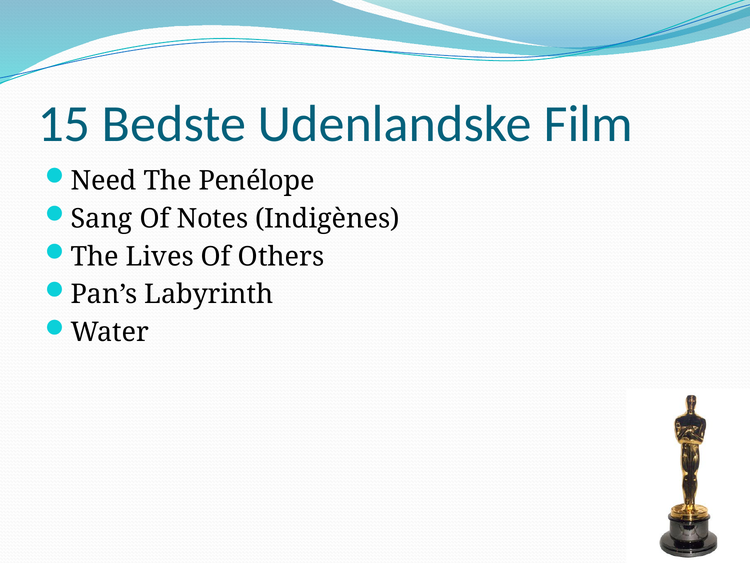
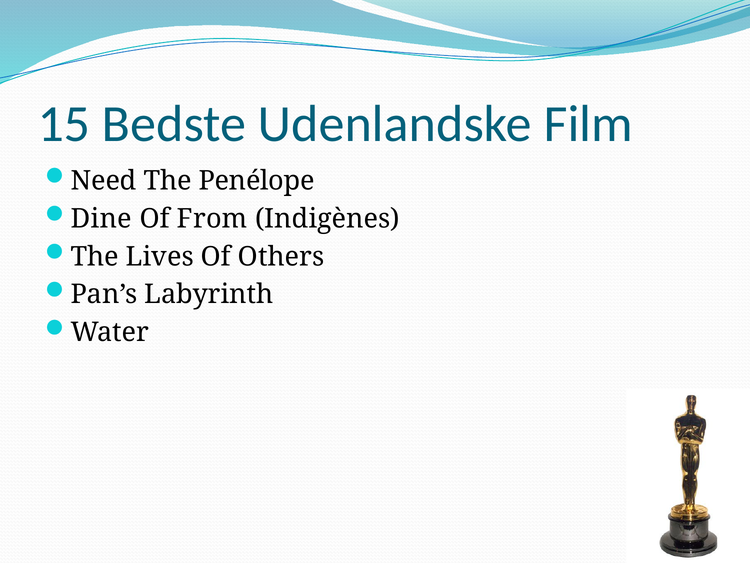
Sang: Sang -> Dine
Notes: Notes -> From
